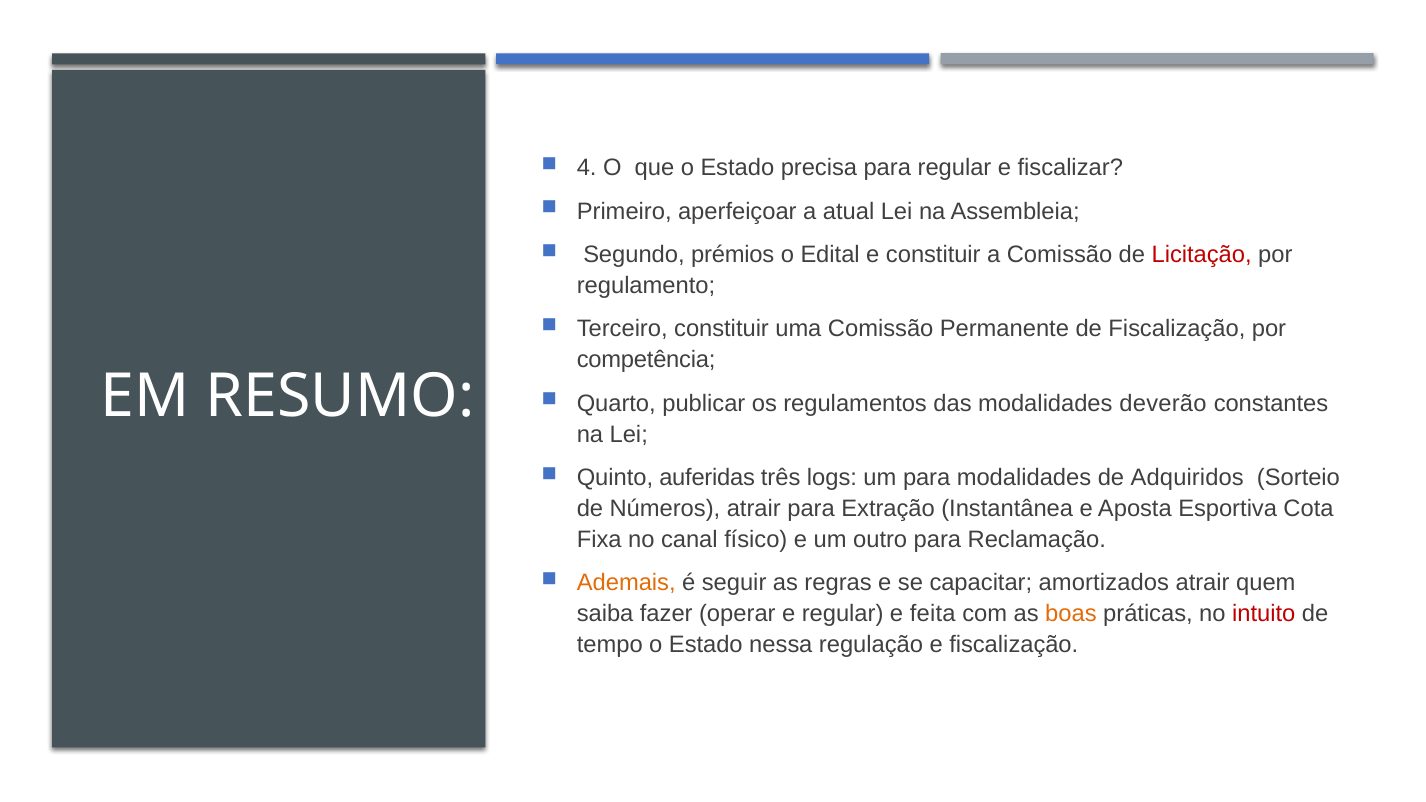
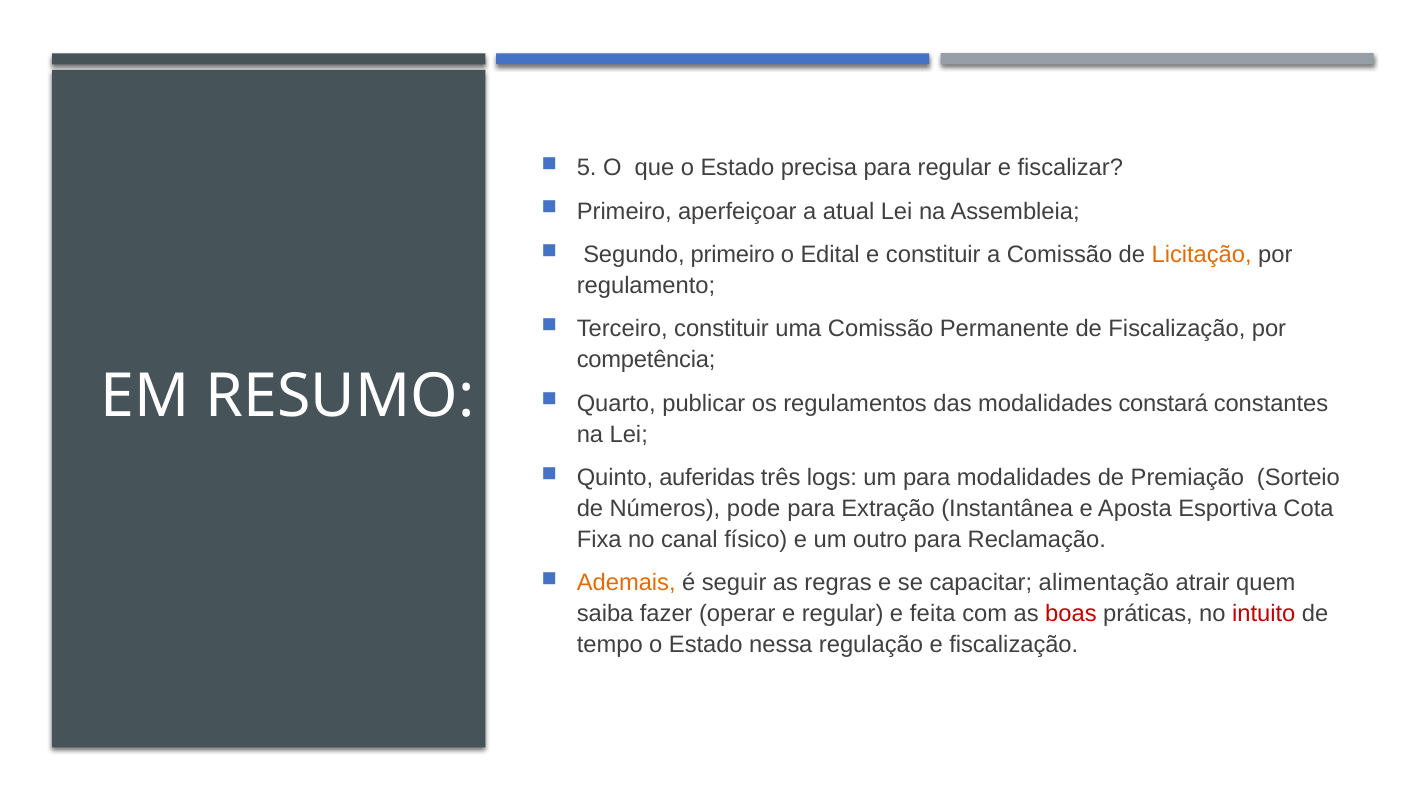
4: 4 -> 5
Segundo prémios: prémios -> primeiro
Licitação colour: red -> orange
deverão: deverão -> constará
Adquiridos: Adquiridos -> Premiação
Números atrair: atrair -> pode
amortizados: amortizados -> alimentação
boas colour: orange -> red
